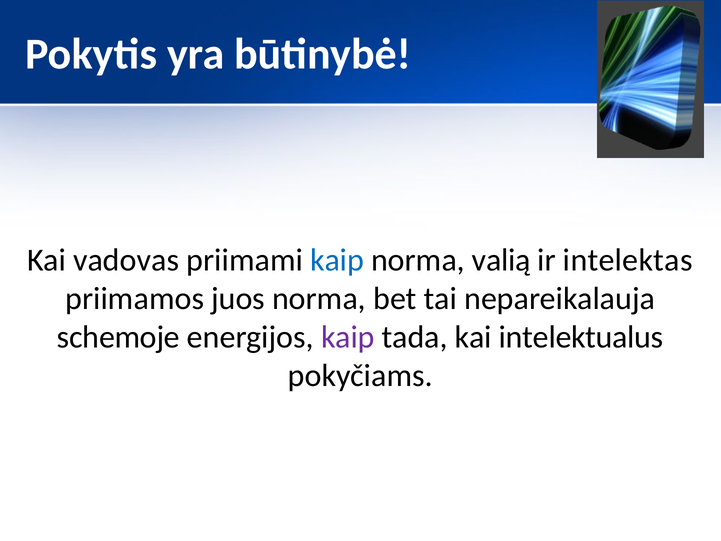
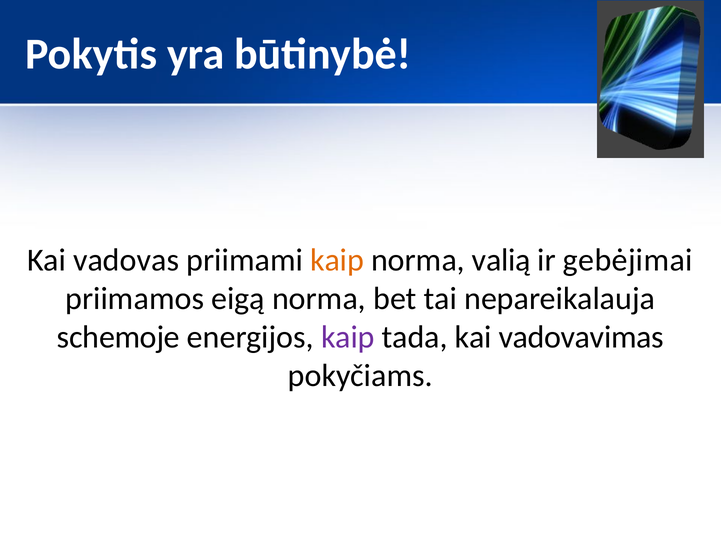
kaip at (337, 260) colour: blue -> orange
intelektas: intelektas -> gebėjimai
juos: juos -> eigą
intelektualus: intelektualus -> vadovavimas
